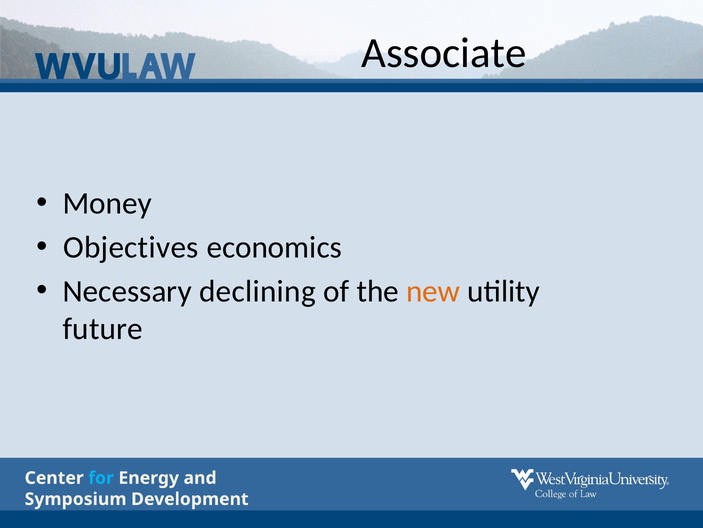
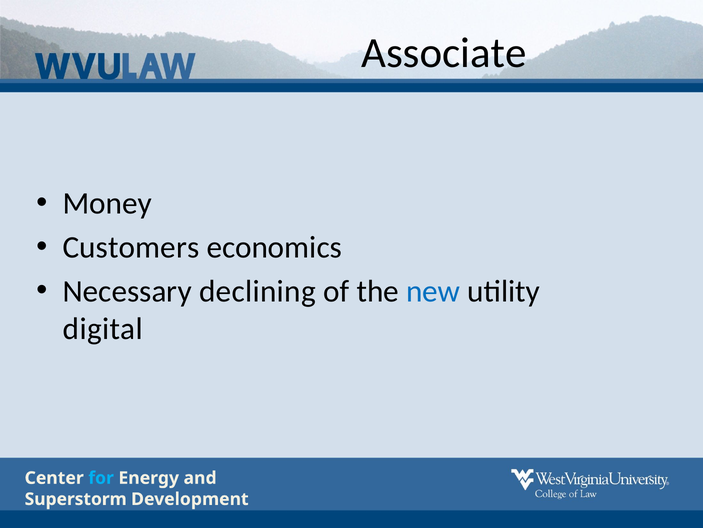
Objectives: Objectives -> Customers
new colour: orange -> blue
future: future -> digital
Symposium: Symposium -> Superstorm
